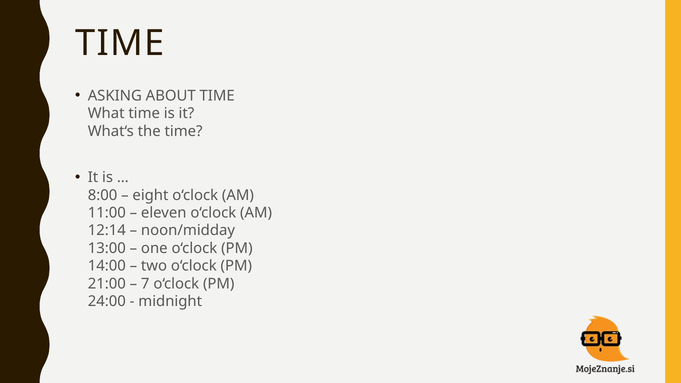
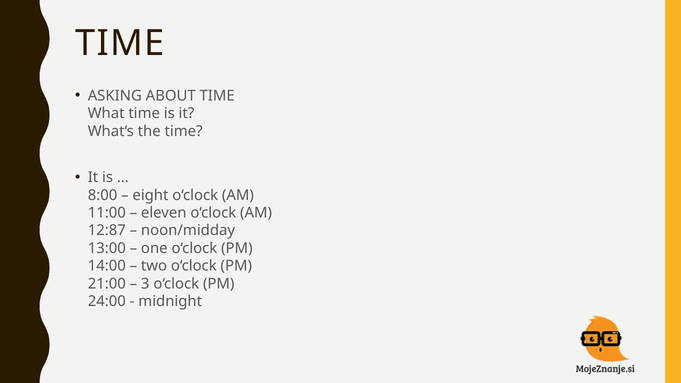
12:14: 12:14 -> 12:87
7: 7 -> 3
